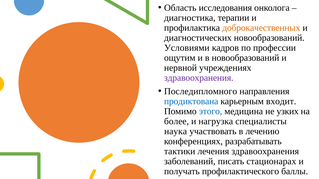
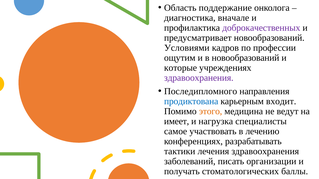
исследования: исследования -> поддержание
терапии: терапии -> вначале
доброкачественных colour: orange -> purple
диагностических: диагностических -> предусматривает
нервной: нервной -> которые
этого colour: blue -> orange
узких: узких -> ведут
более: более -> имеет
наука: наука -> самое
стационарах: стационарах -> организации
профилактического: профилактического -> стоматологических
